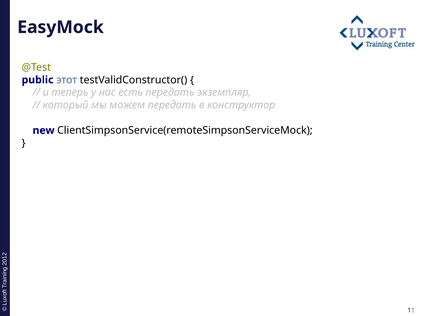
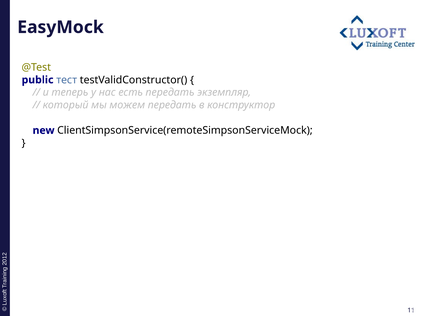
этот: этот -> тест
